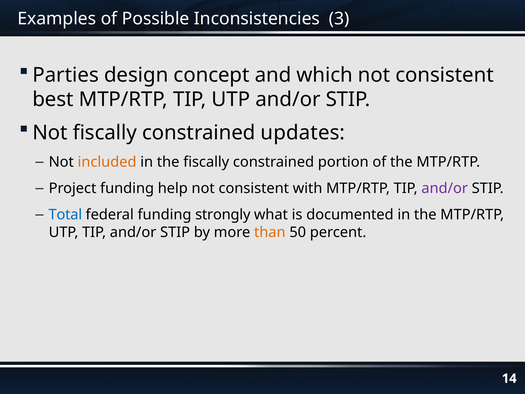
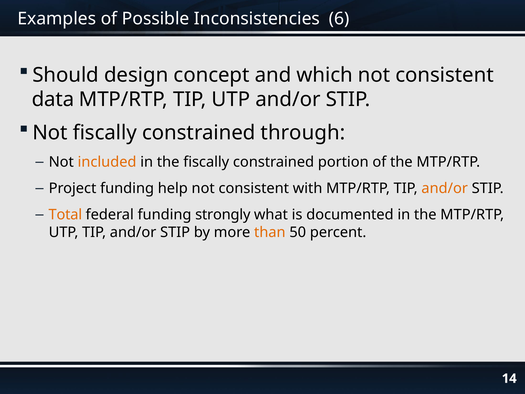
3: 3 -> 6
Parties: Parties -> Should
best: best -> data
updates: updates -> through
and/or at (445, 188) colour: purple -> orange
Total colour: blue -> orange
